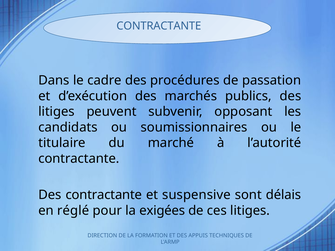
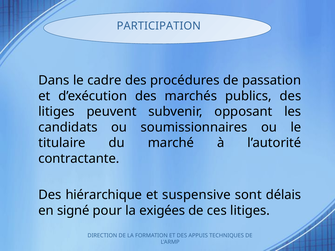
CONTRACTANTE at (159, 26): CONTRACTANTE -> PARTICIPATION
Des contractante: contractante -> hiérarchique
réglé: réglé -> signé
